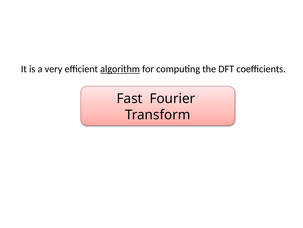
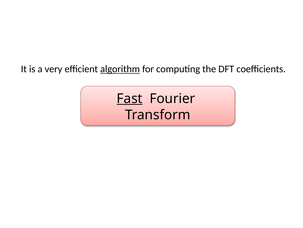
Fast underline: none -> present
